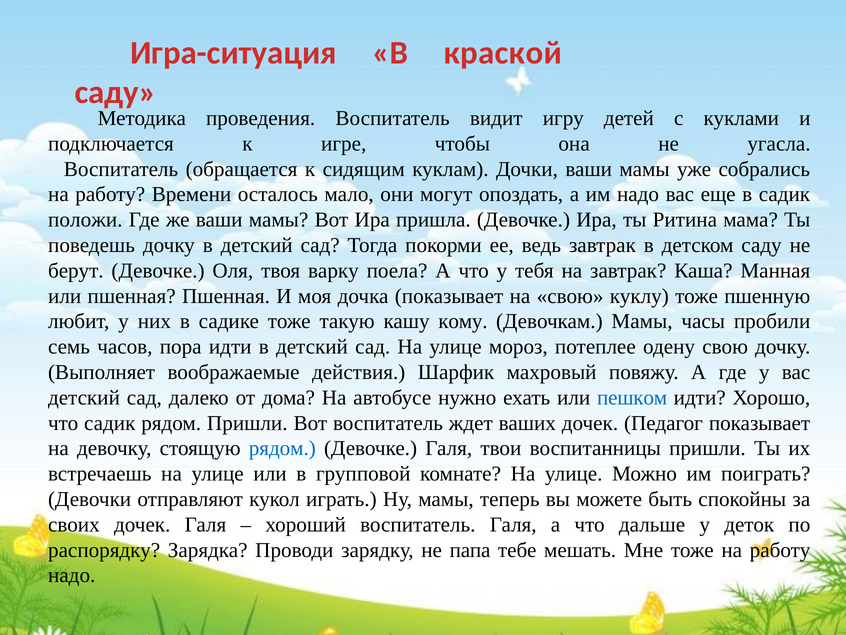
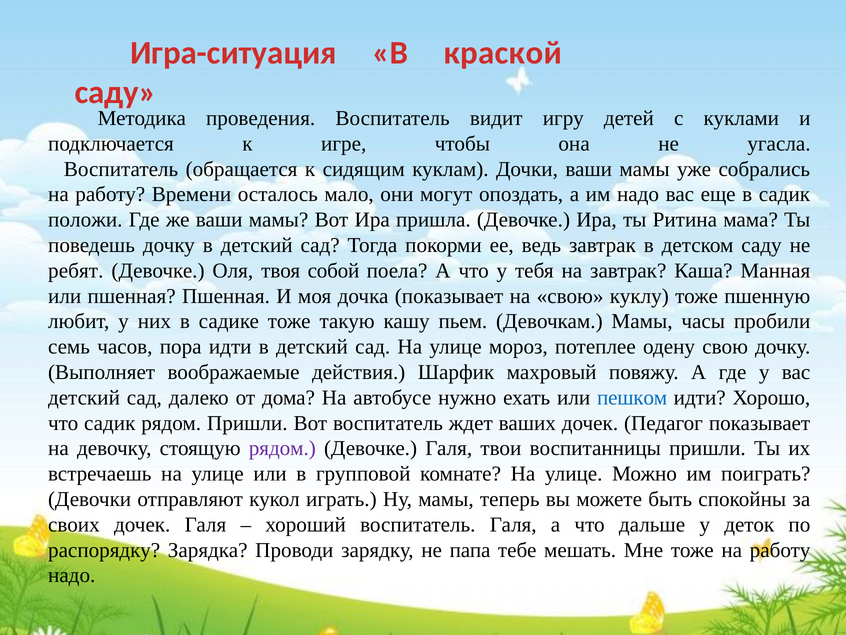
берут: берут -> ребят
варку: варку -> собой
кому: кому -> пьем
рядом at (282, 448) colour: blue -> purple
